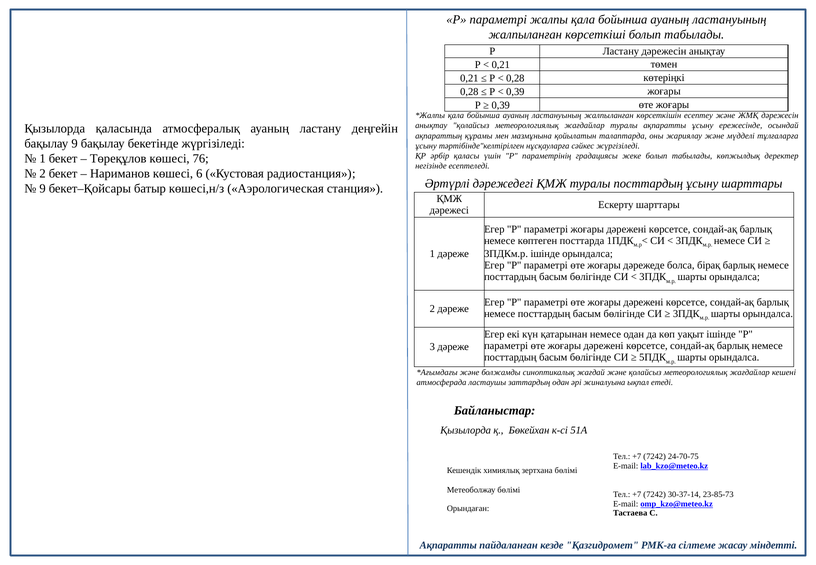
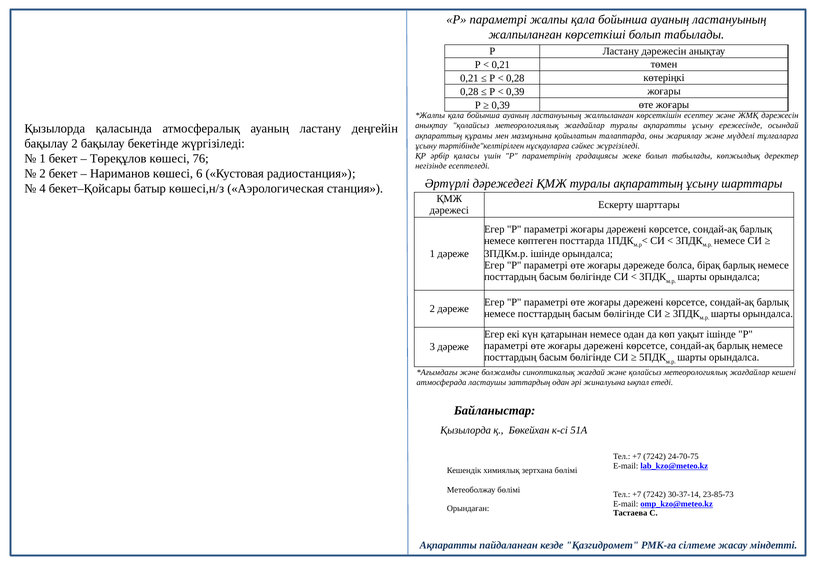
бақылау 9: 9 -> 2
туралы посттардың: посттардың -> ақпараттың
9 at (43, 189): 9 -> 4
